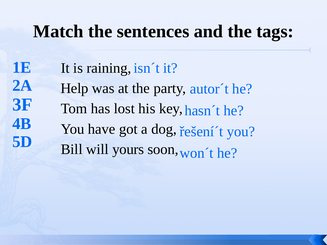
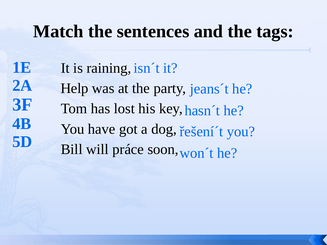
autor´t: autor´t -> jeans´t
yours: yours -> práce
